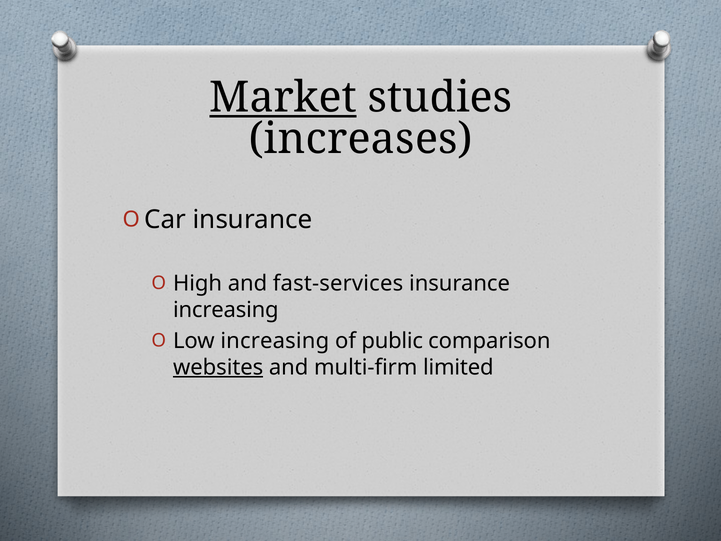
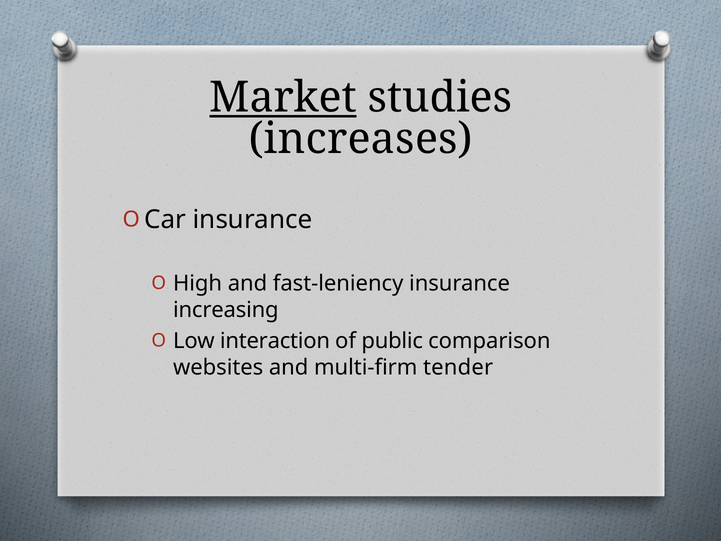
fast-services: fast-services -> fast-leniency
Low increasing: increasing -> interaction
websites underline: present -> none
limited: limited -> tender
